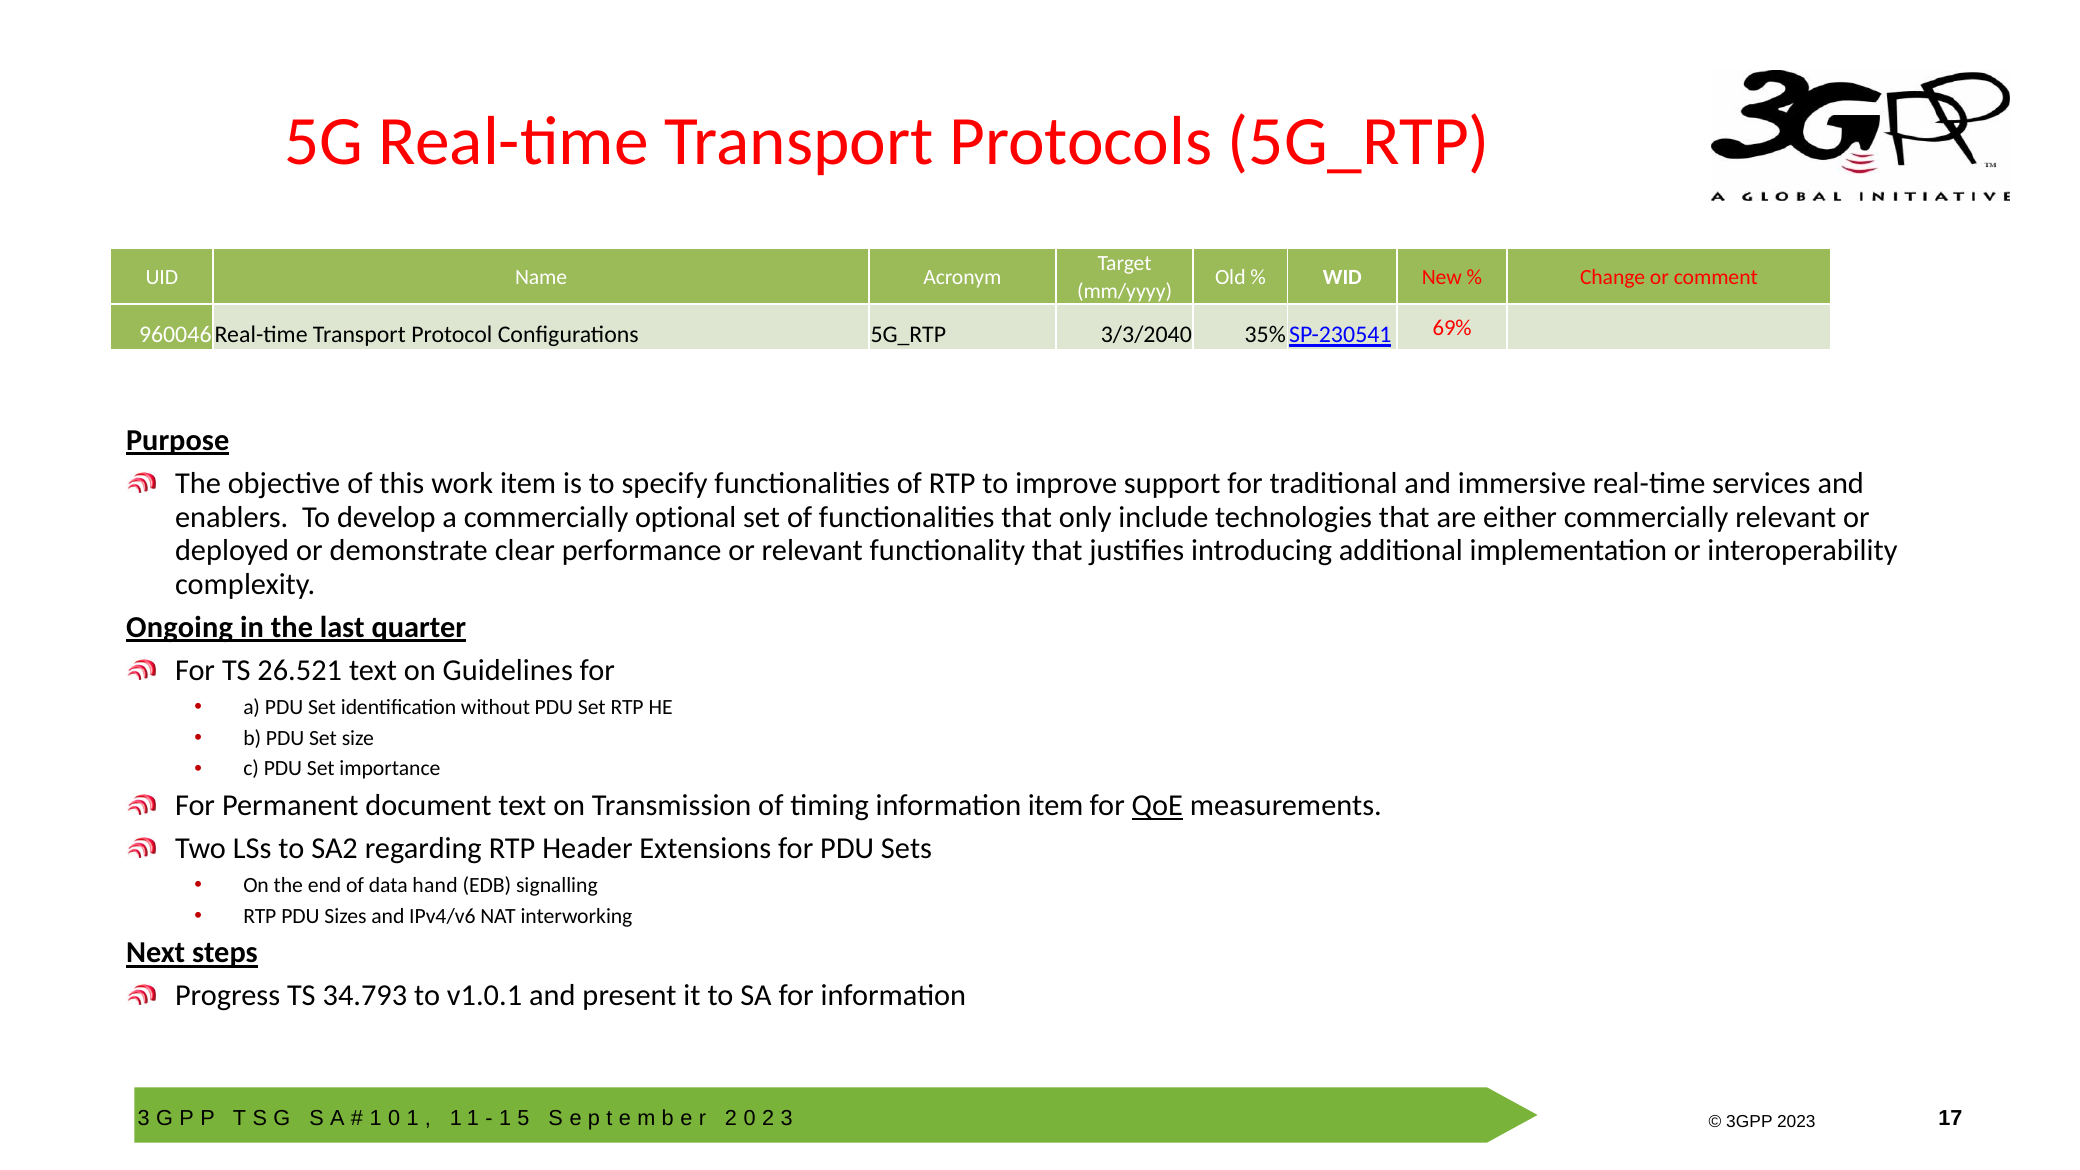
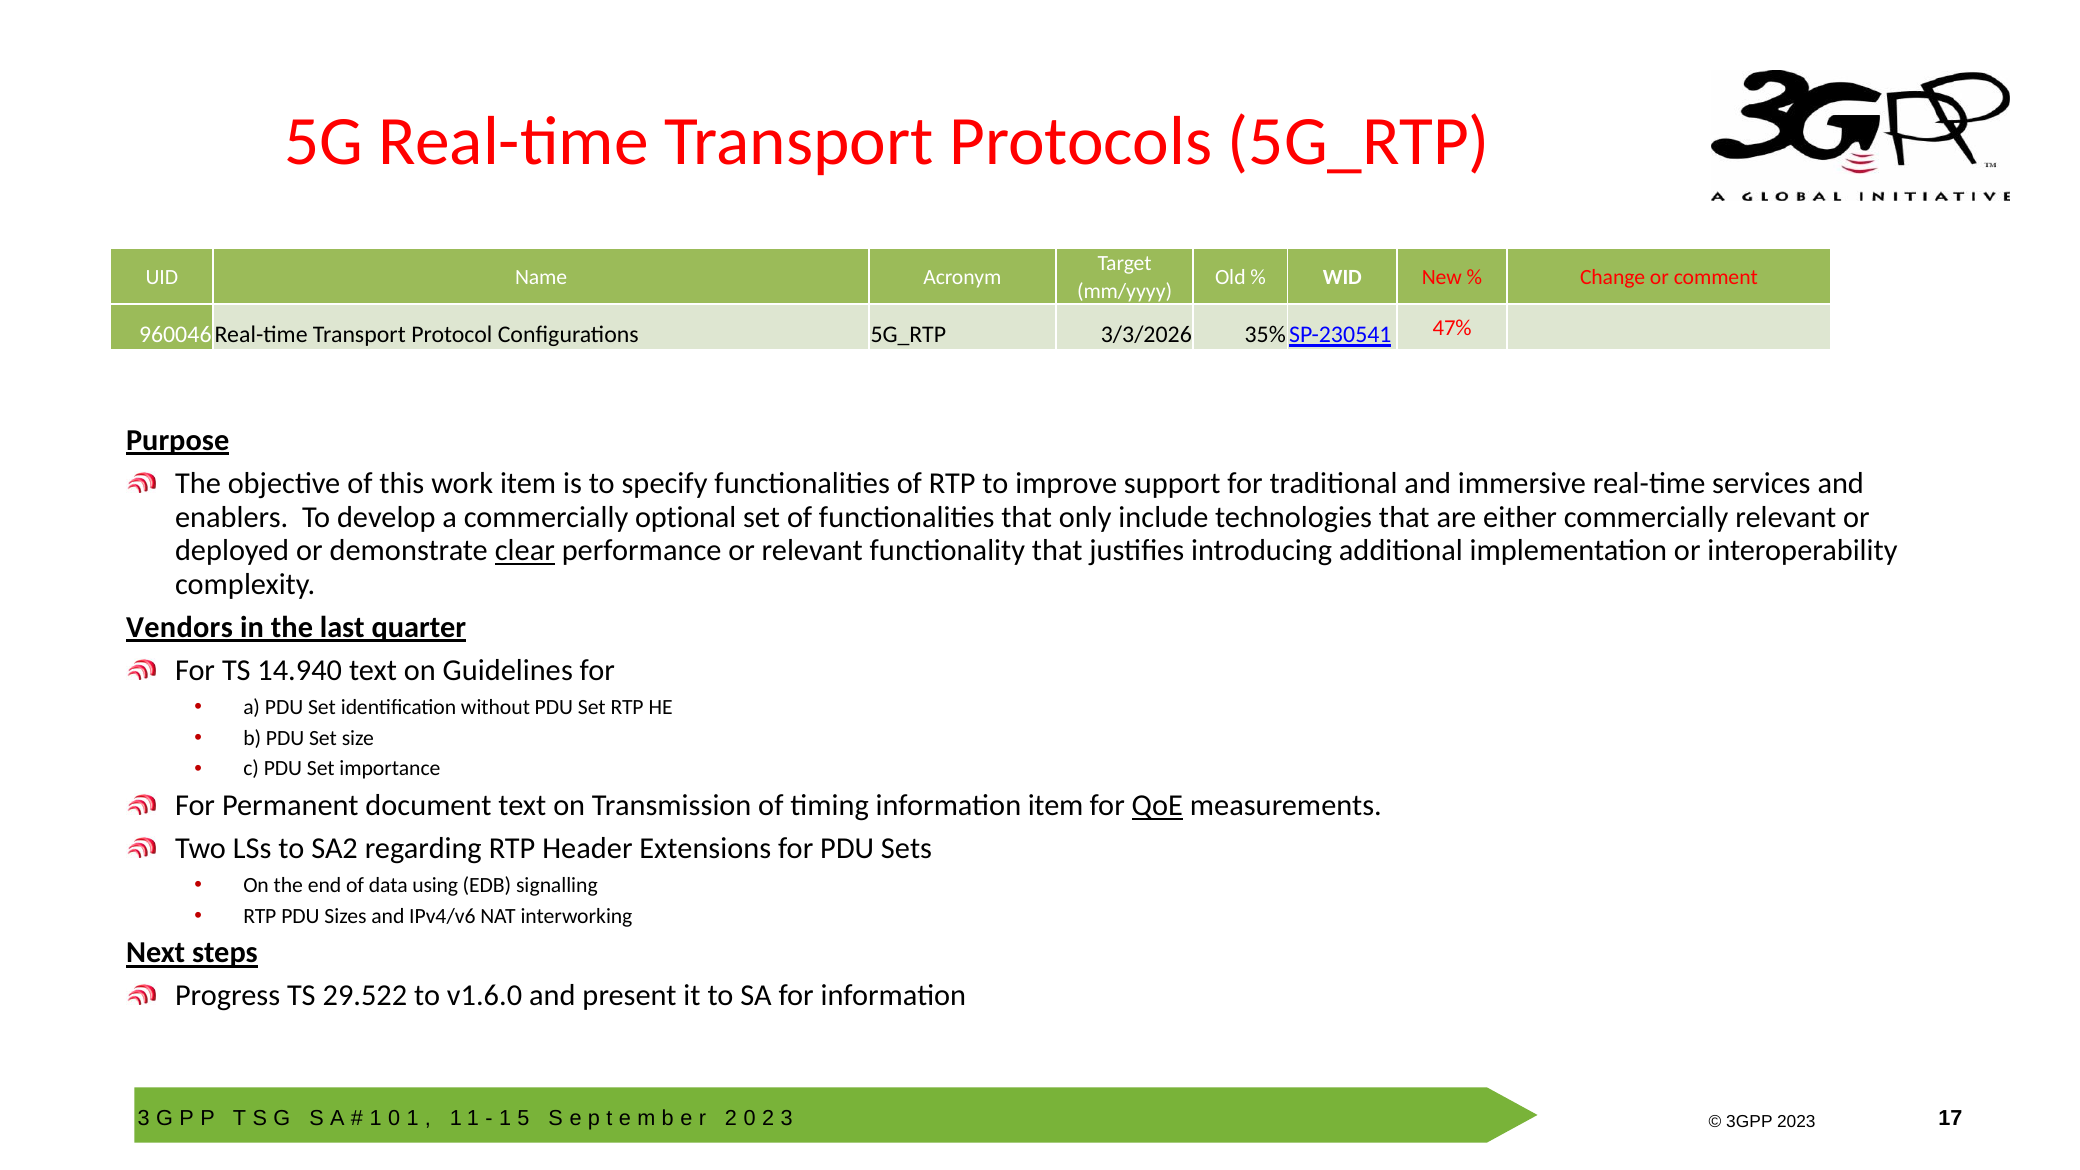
3/3/2040: 3/3/2040 -> 3/3/2026
69%: 69% -> 47%
clear underline: none -> present
Ongoing: Ongoing -> Vendors
26.521: 26.521 -> 14.940
hand: hand -> using
34.793: 34.793 -> 29.522
v1.0.1: v1.0.1 -> v1.6.0
